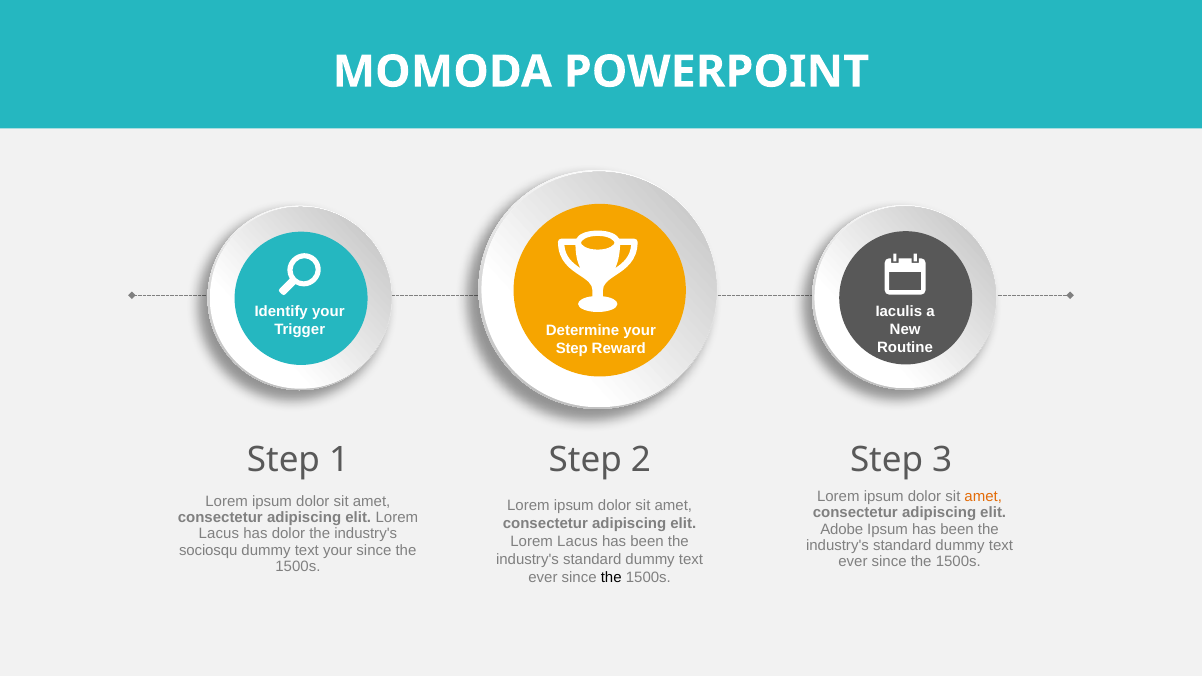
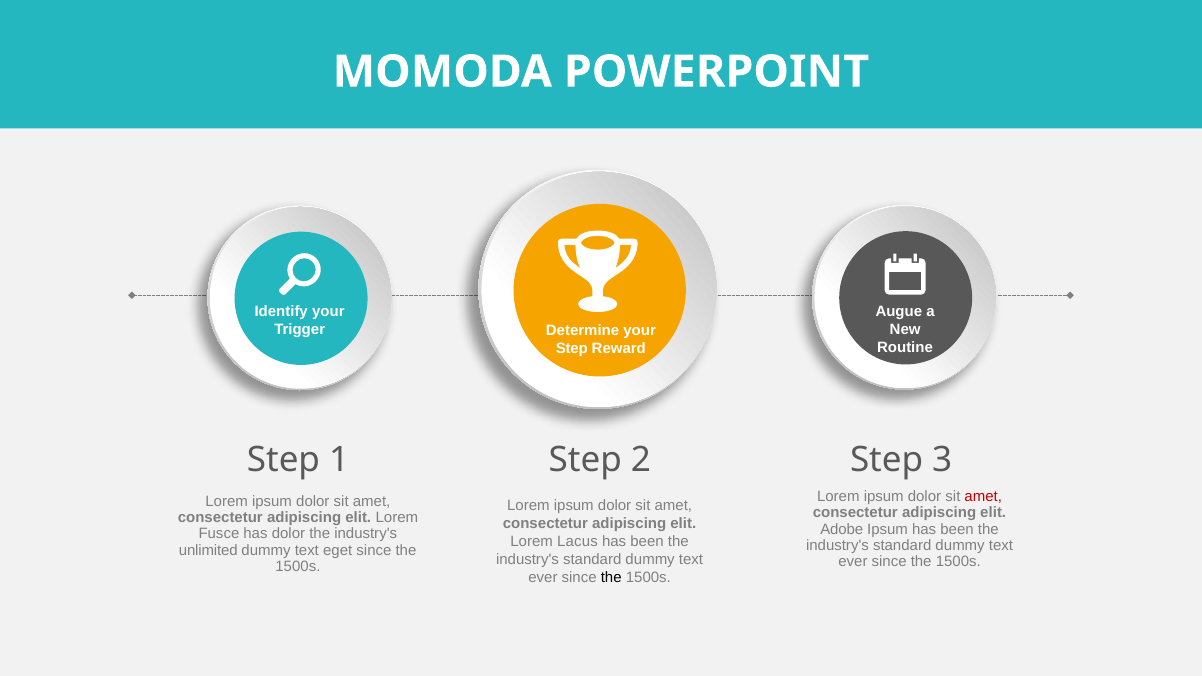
Iaculis: Iaculis -> Augue
amet at (983, 497) colour: orange -> red
Lacus at (219, 534): Lacus -> Fusce
sociosqu: sociosqu -> unlimited
text your: your -> eget
